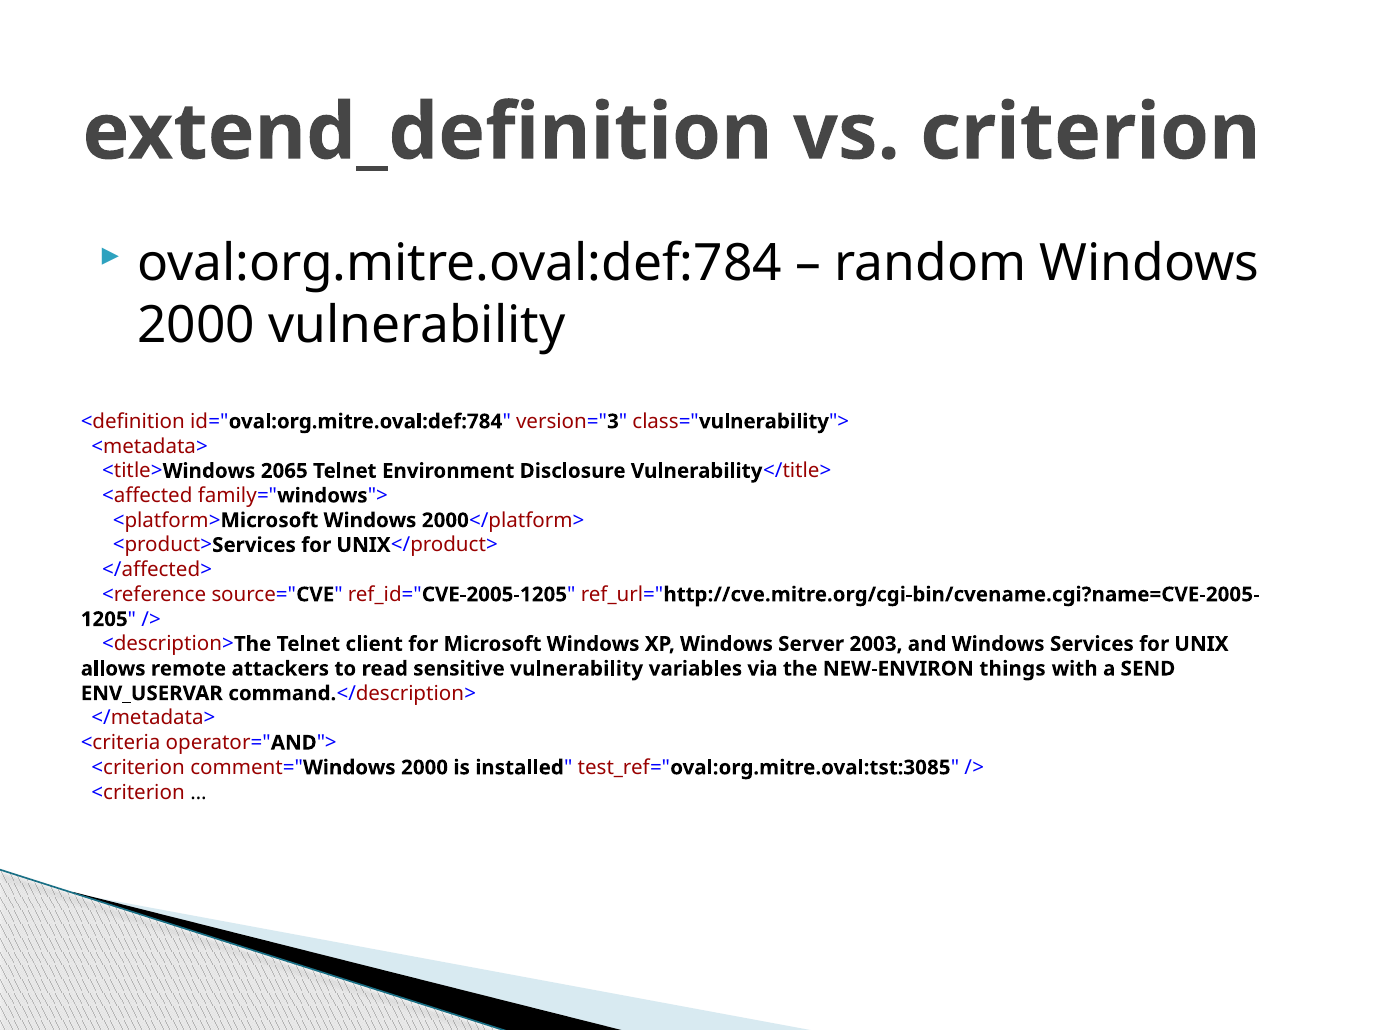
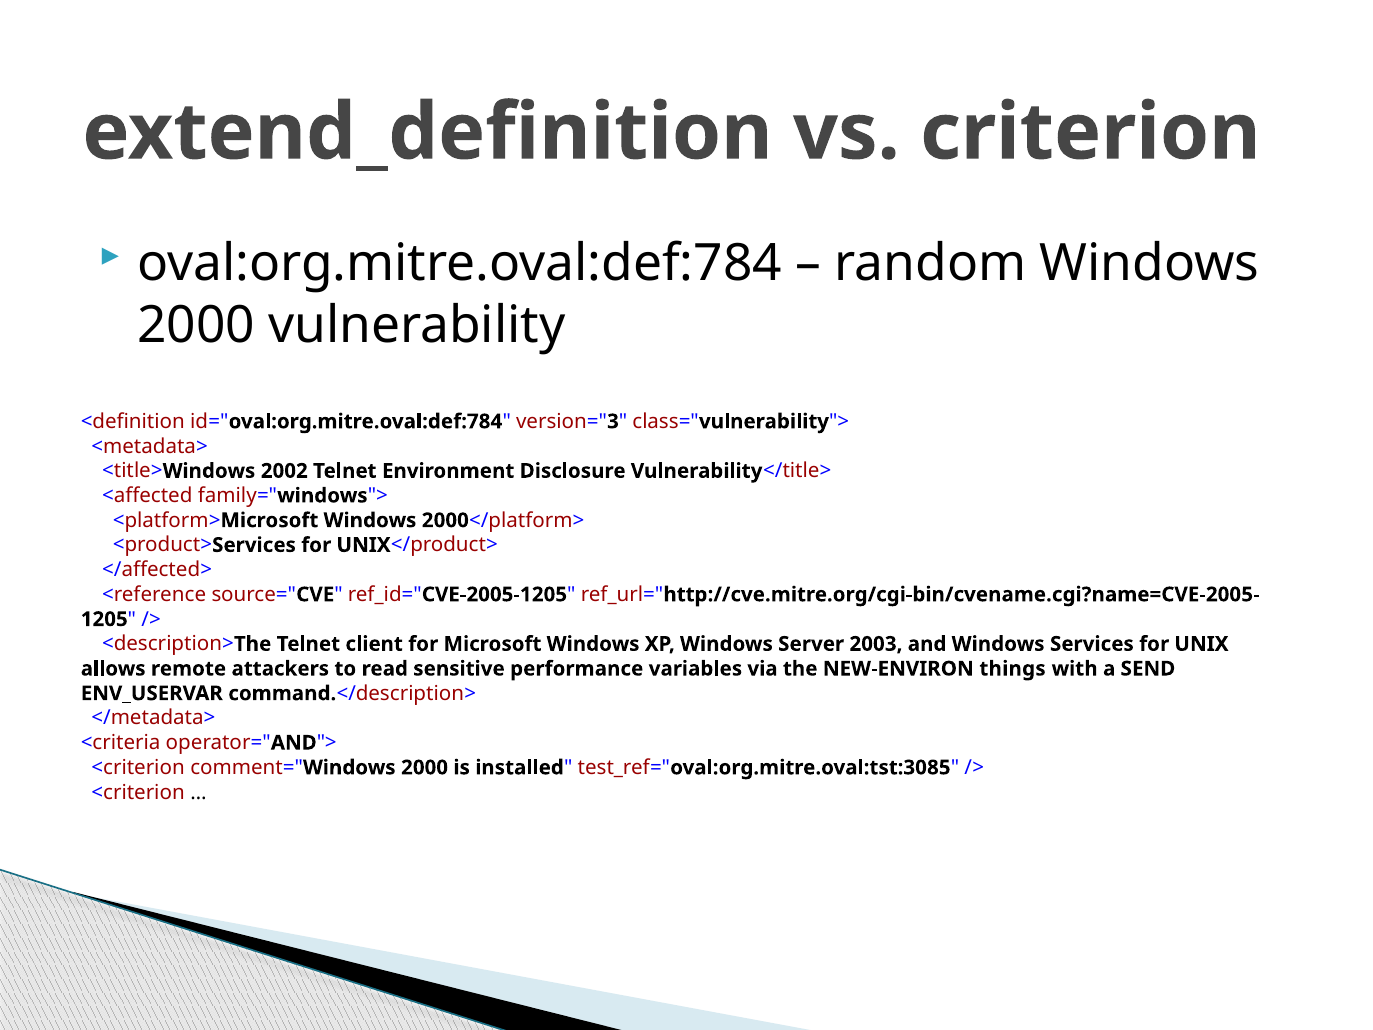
2065: 2065 -> 2002
sensitive vulnerability: vulnerability -> performance
